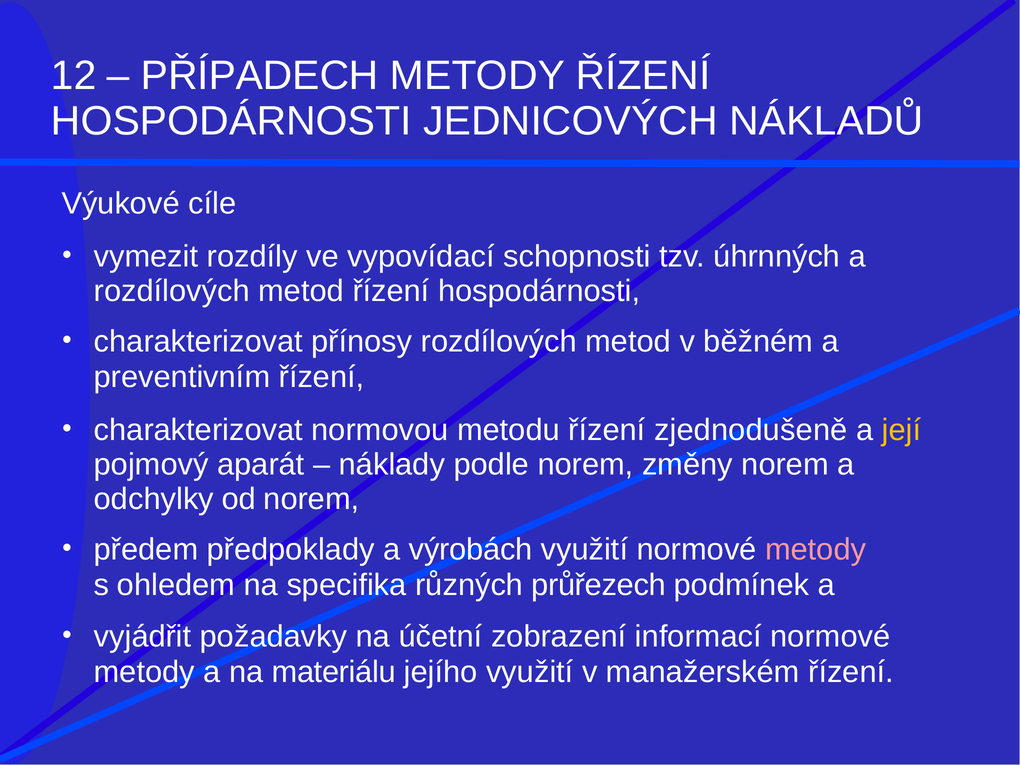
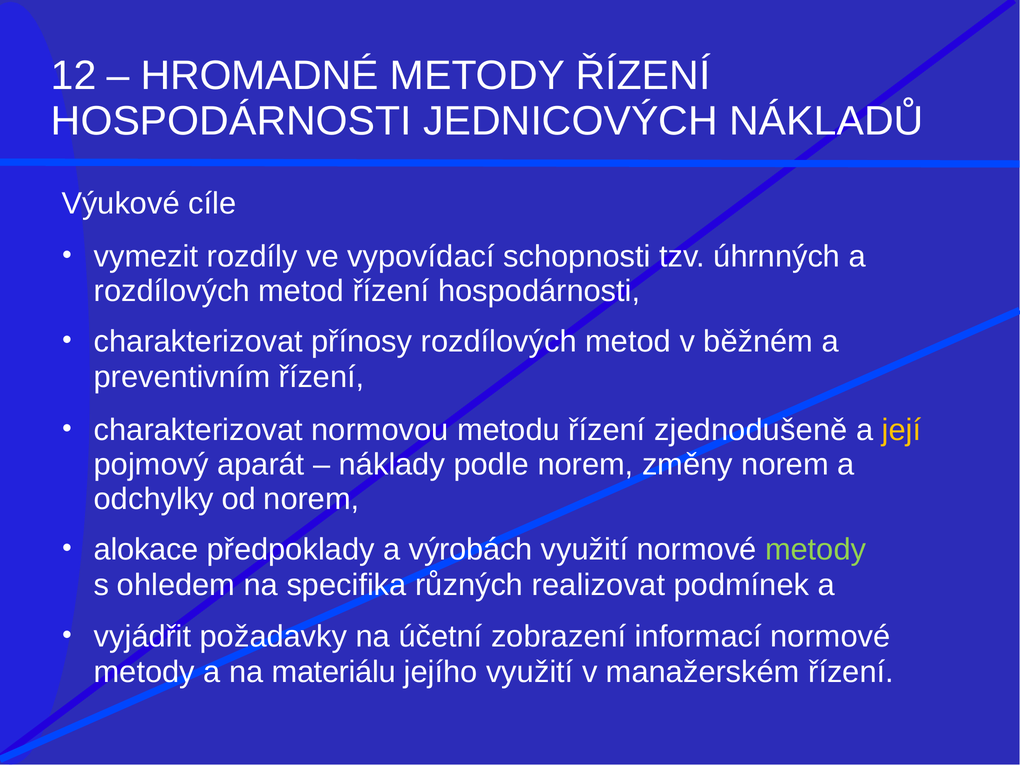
PŘÍPADECH: PŘÍPADECH -> HROMADNÉ
předem: předem -> alokace
metody at (816, 550) colour: pink -> light green
průřezech: průřezech -> realizovat
